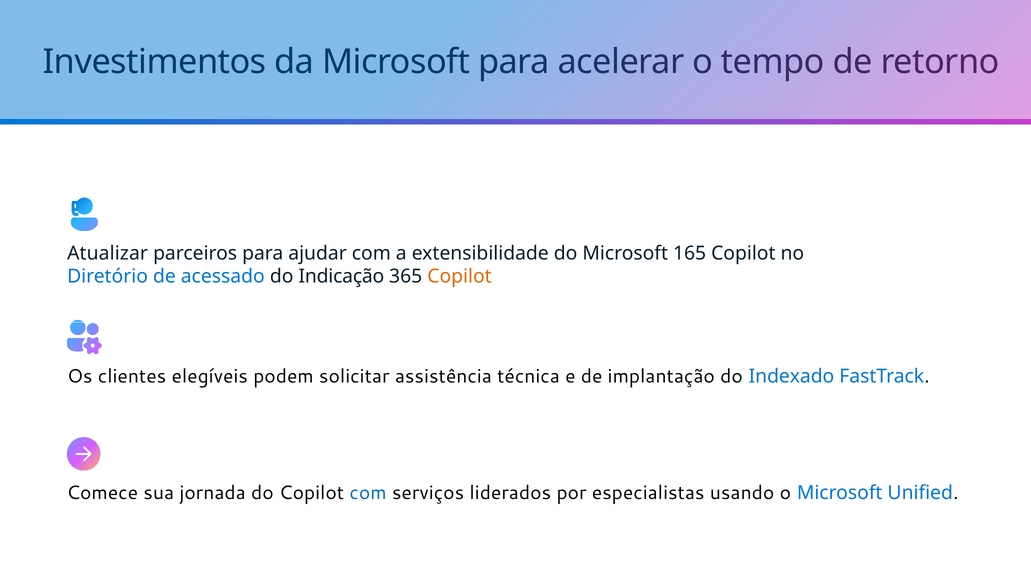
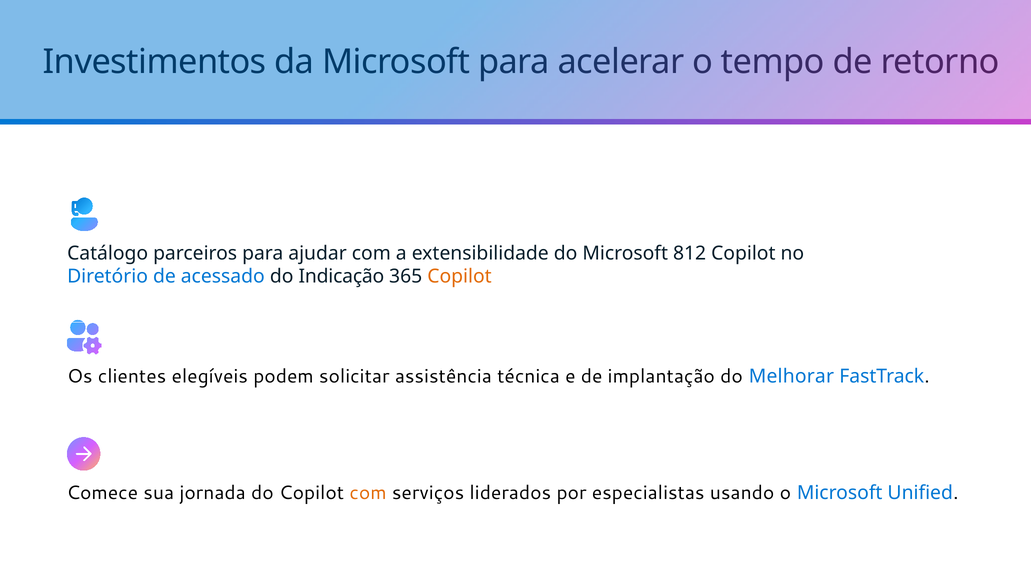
Atualizar: Atualizar -> Catálogo
165: 165 -> 812
Indexado: Indexado -> Melhorar
com at (368, 493) colour: blue -> orange
